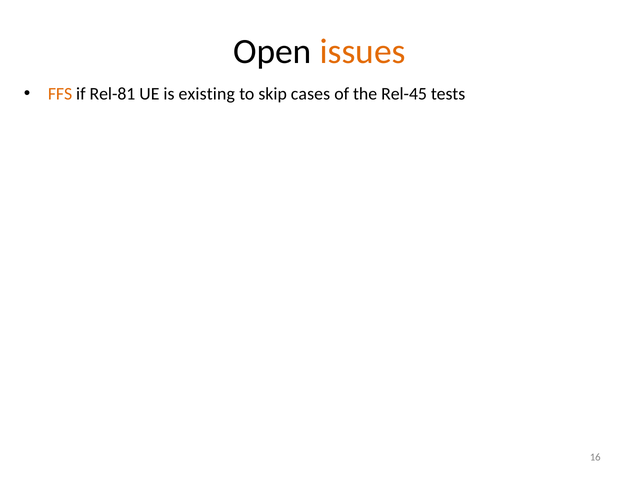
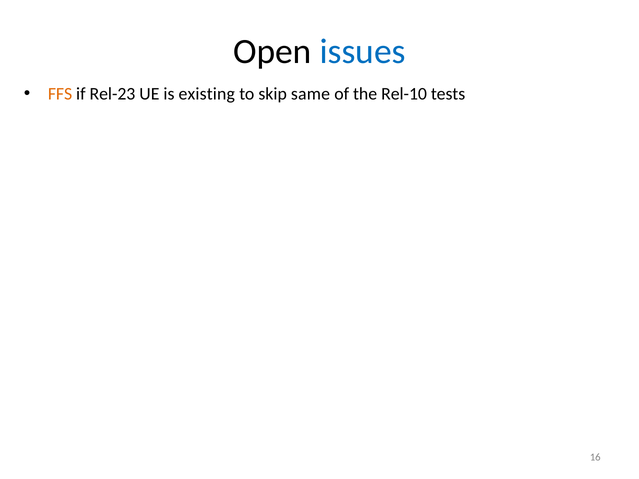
issues colour: orange -> blue
Rel-81: Rel-81 -> Rel-23
cases: cases -> same
Rel-45: Rel-45 -> Rel-10
